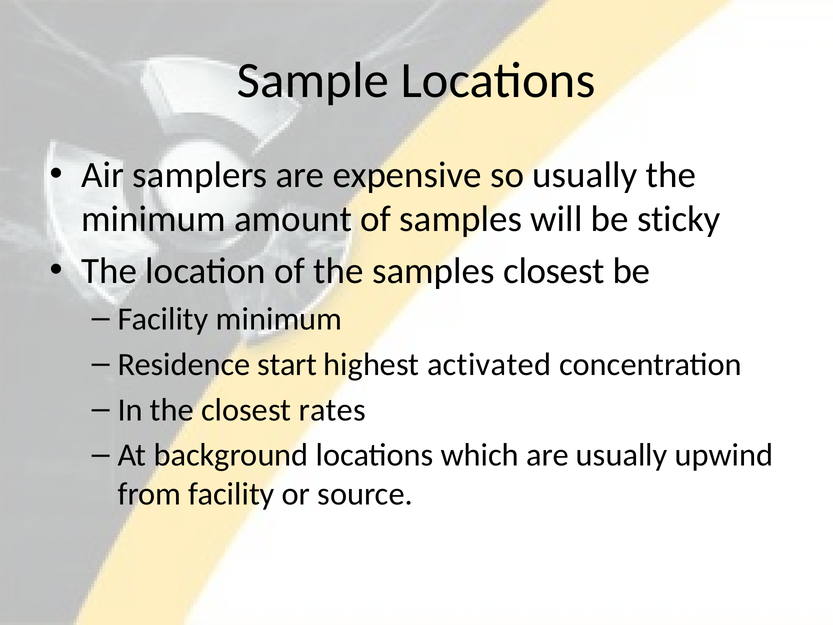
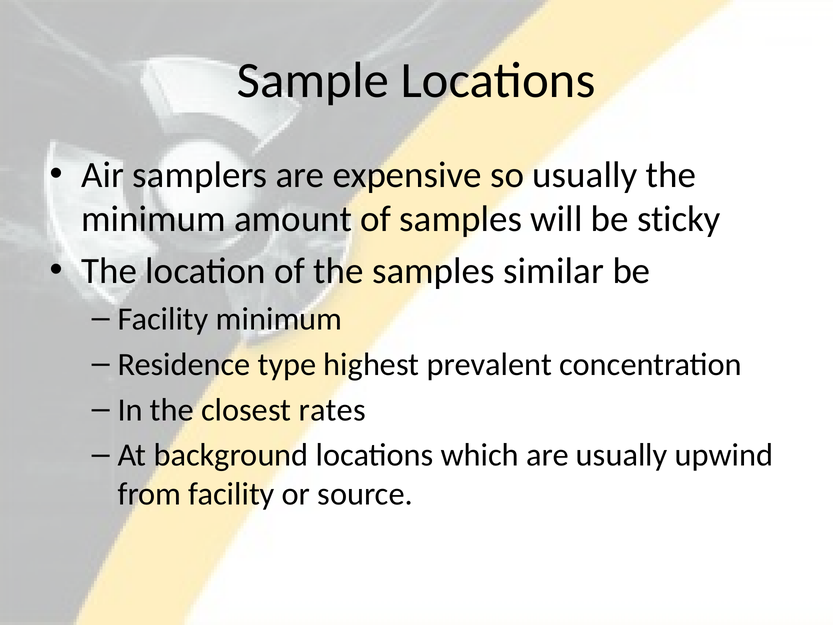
samples closest: closest -> similar
start: start -> type
activated: activated -> prevalent
